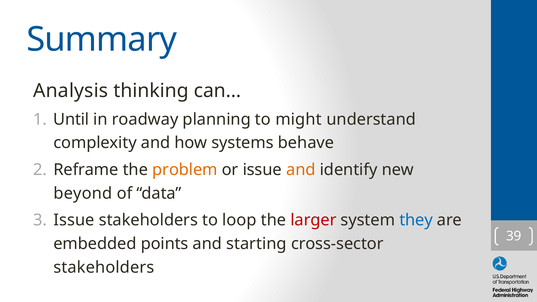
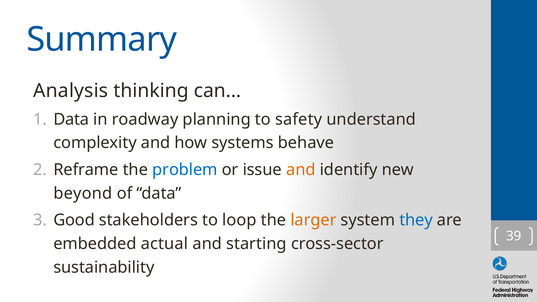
Until at (71, 119): Until -> Data
might: might -> safety
problem colour: orange -> blue
Issue at (74, 220): Issue -> Good
larger colour: red -> orange
points: points -> actual
stakeholders at (104, 267): stakeholders -> sustainability
